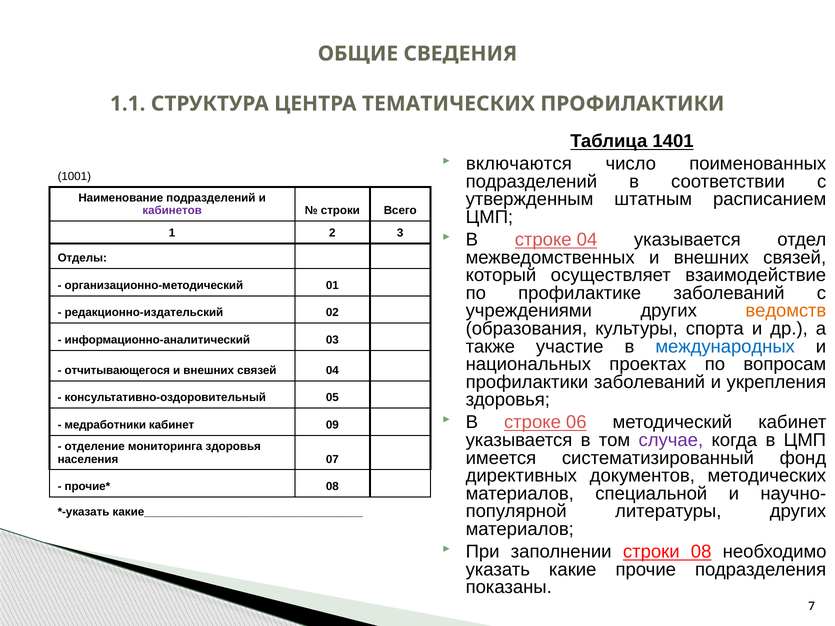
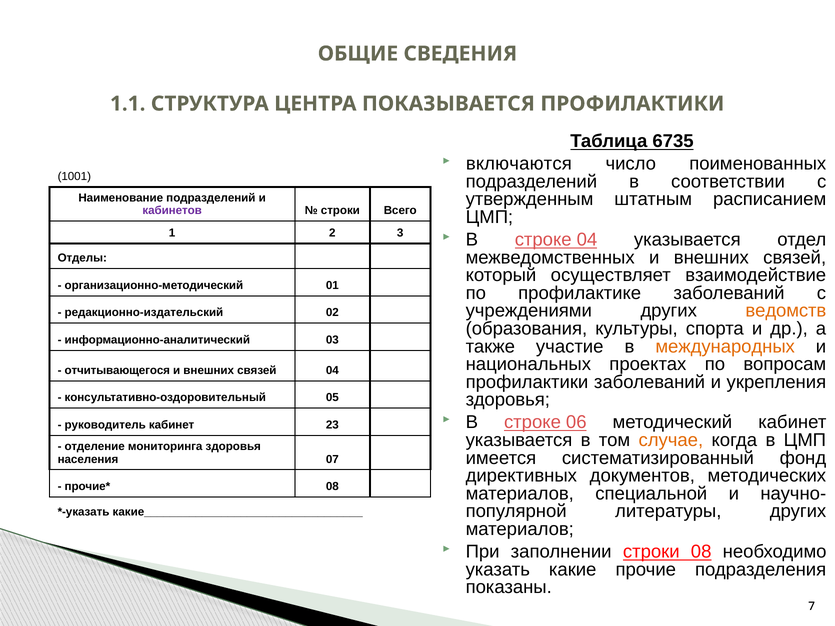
ТЕМАТИЧЕСКИХ: ТЕМАТИЧЕСКИХ -> ПОКАЗЫВАЕТСЯ
1401: 1401 -> 6735
международных colour: blue -> orange
медработники: медработники -> руководитель
09: 09 -> 23
случае colour: purple -> orange
